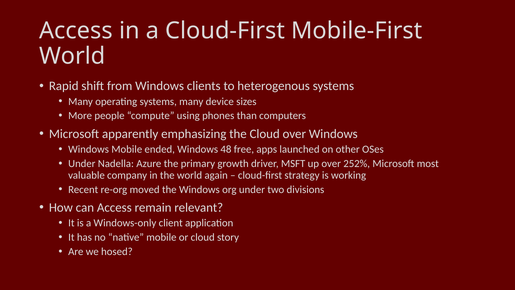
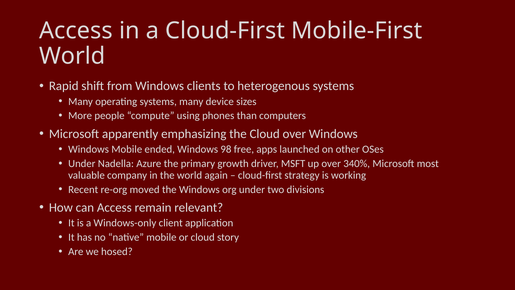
48: 48 -> 98
252%: 252% -> 340%
